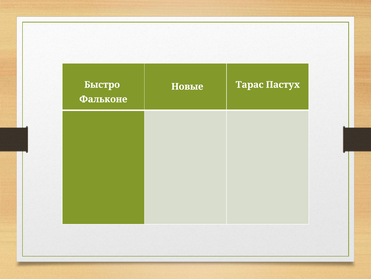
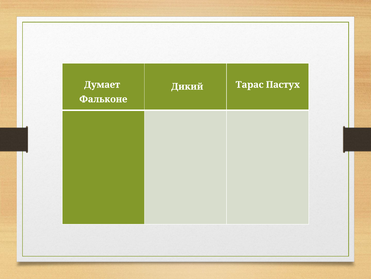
Быстро: Быстро -> Думает
Новые: Новые -> Дикий
